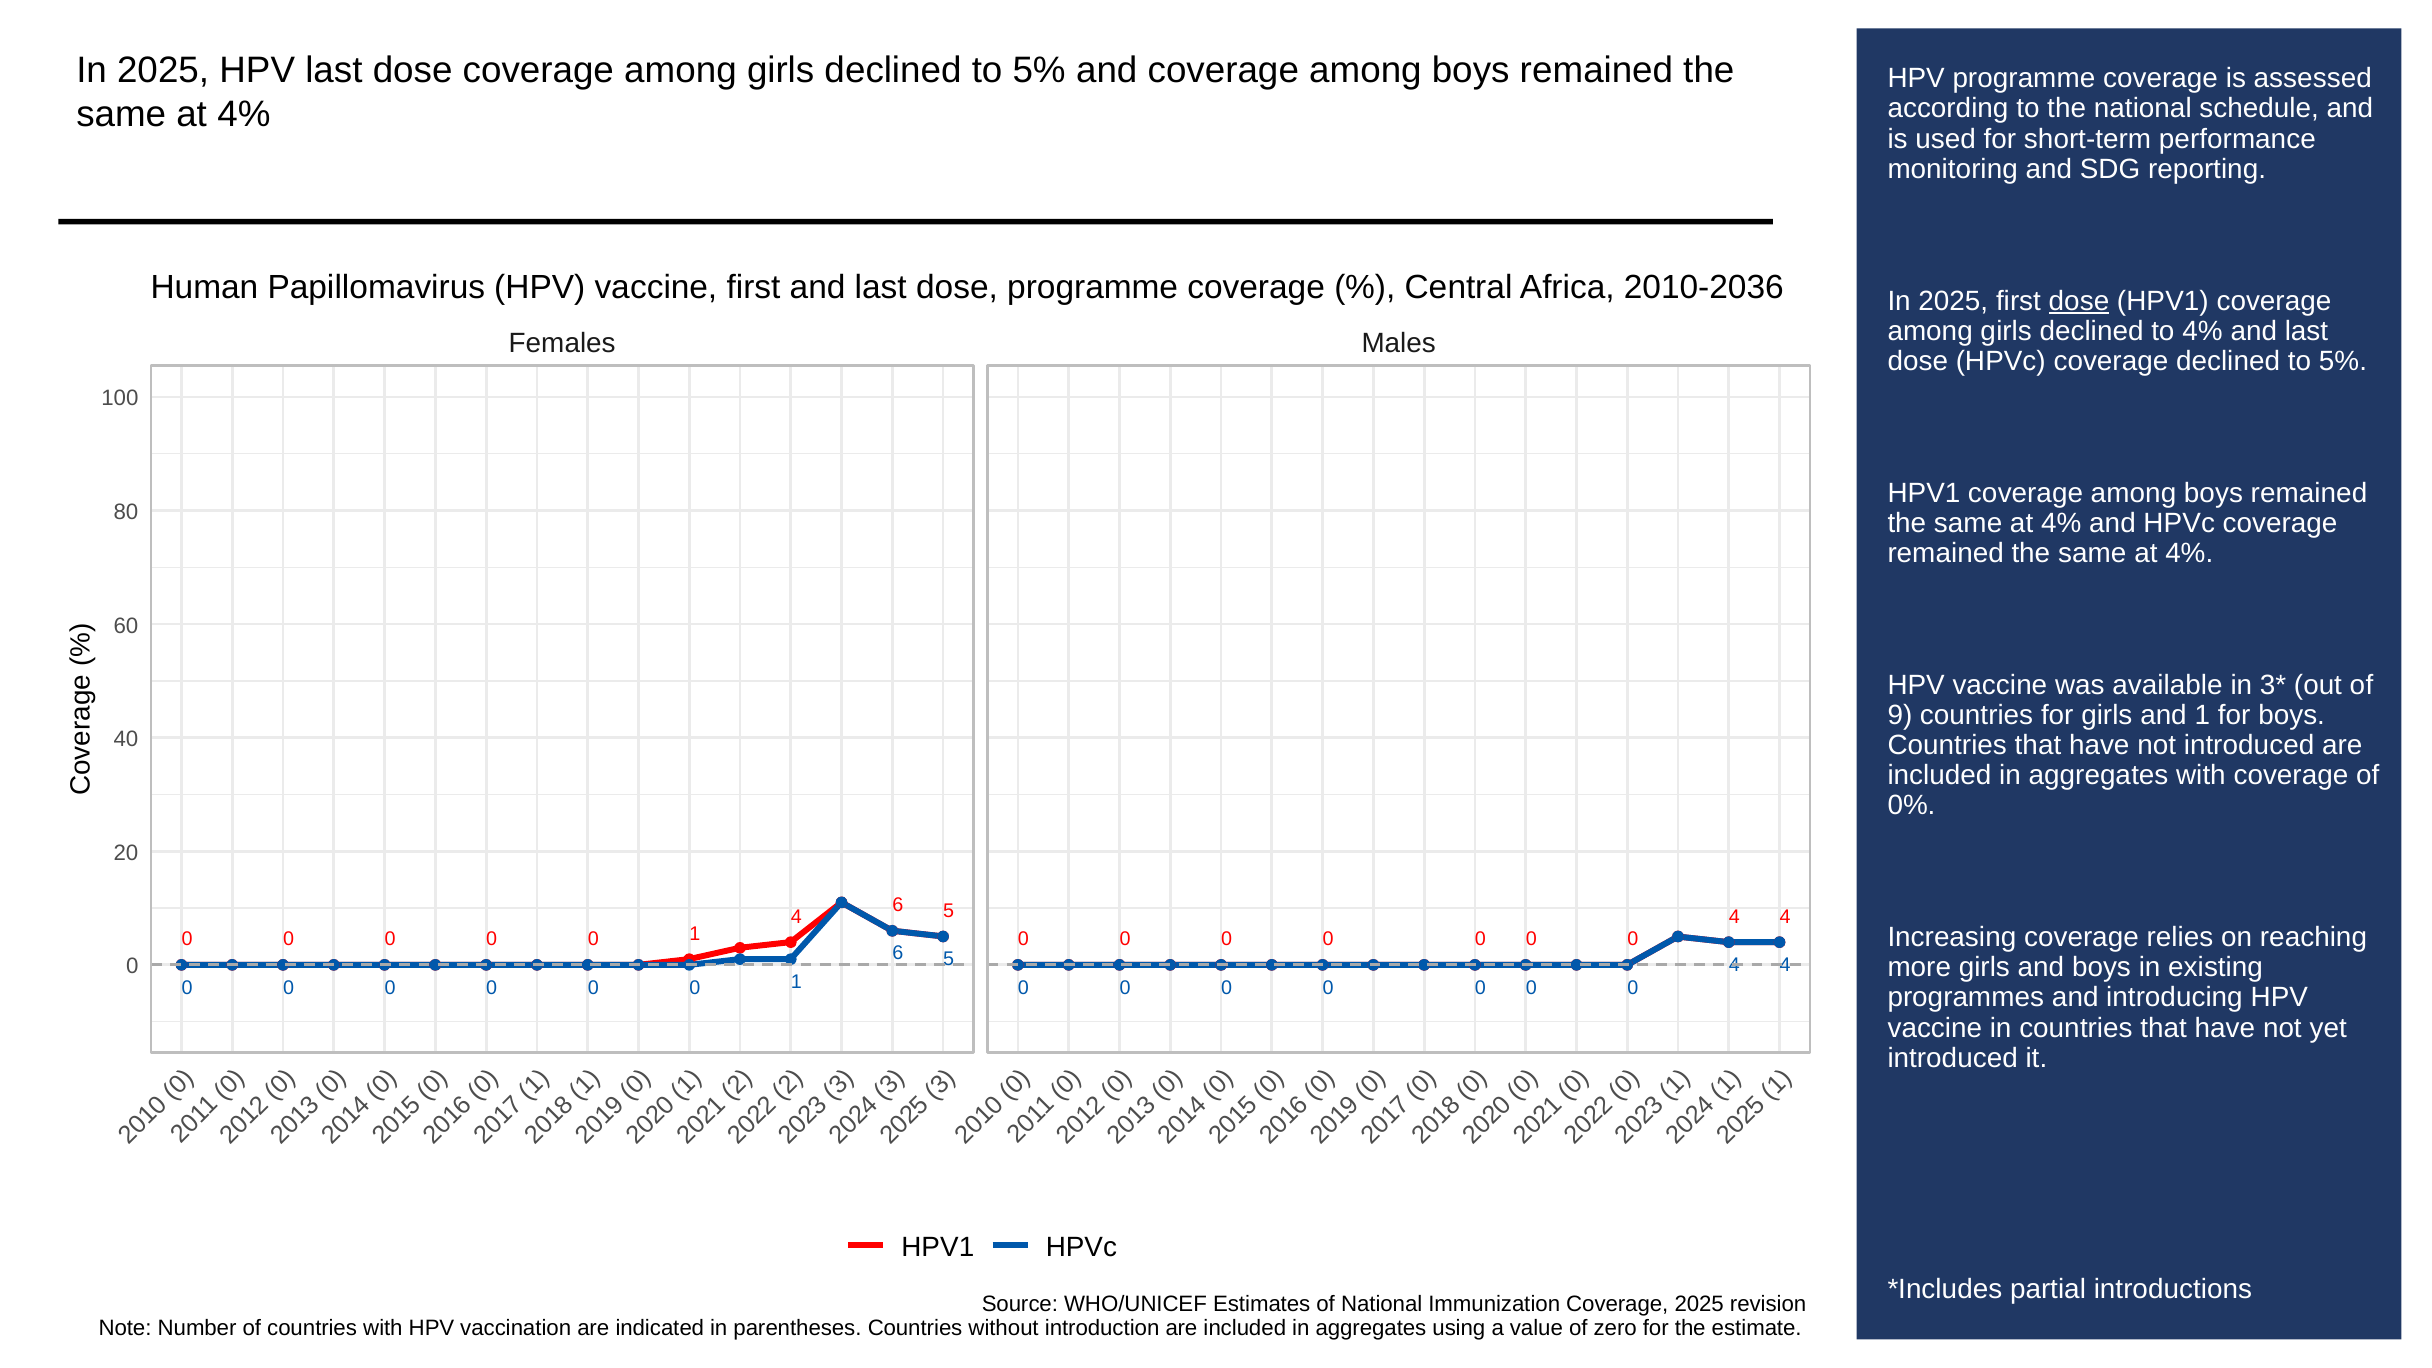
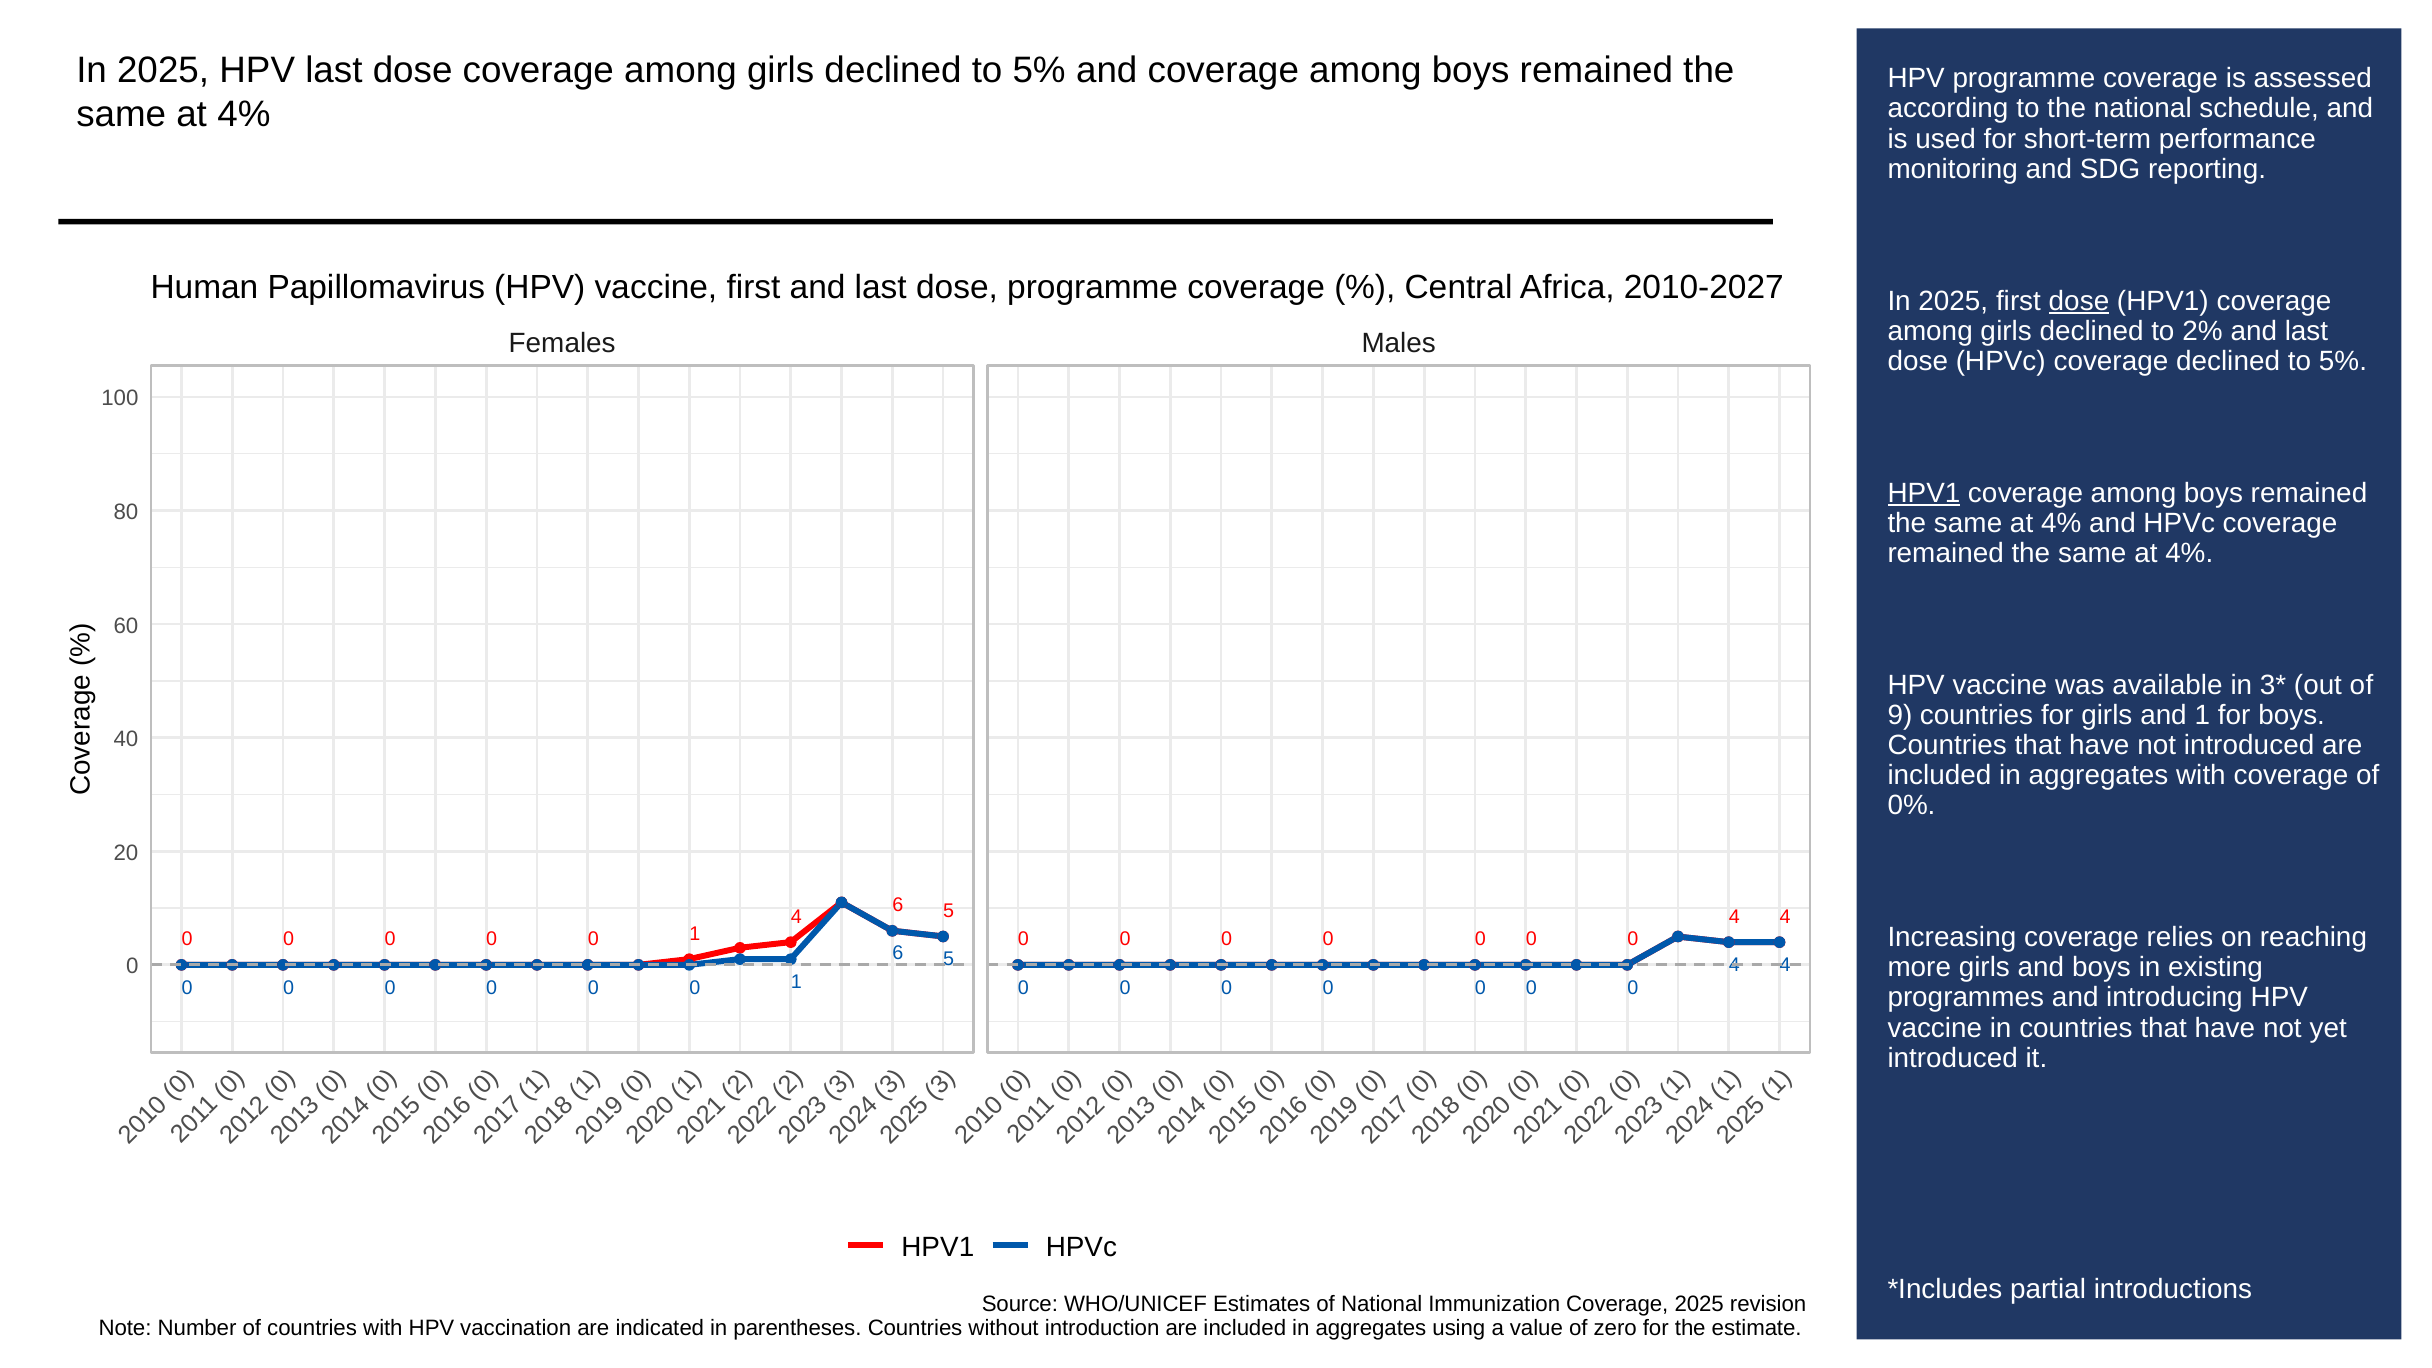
2010-2036: 2010-2036 -> 2010-2027
to 4%: 4% -> 2%
HPV1 at (1924, 493) underline: none -> present
